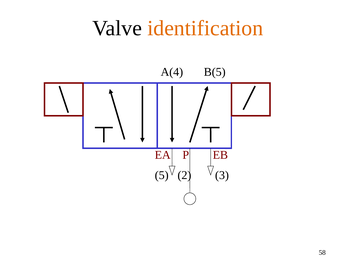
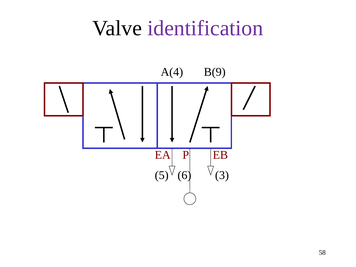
identification colour: orange -> purple
B(5: B(5 -> B(9
2: 2 -> 6
